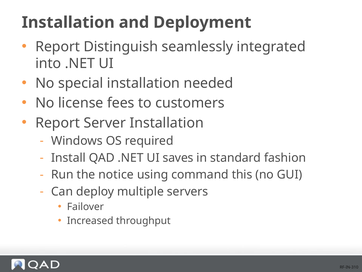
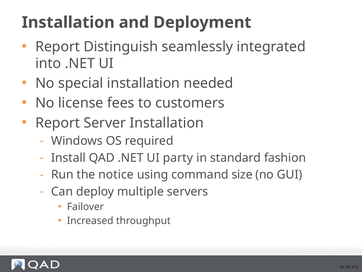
saves: saves -> party
this: this -> size
